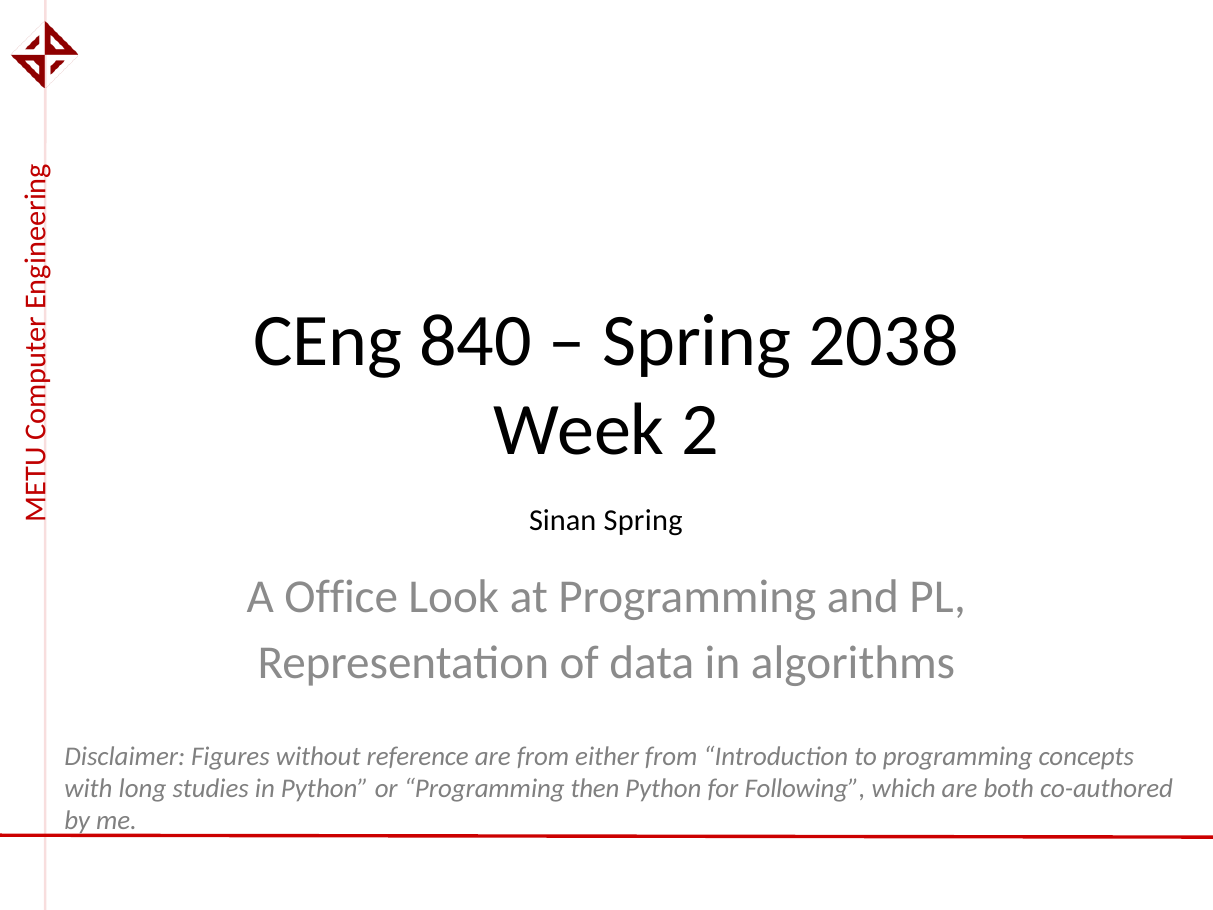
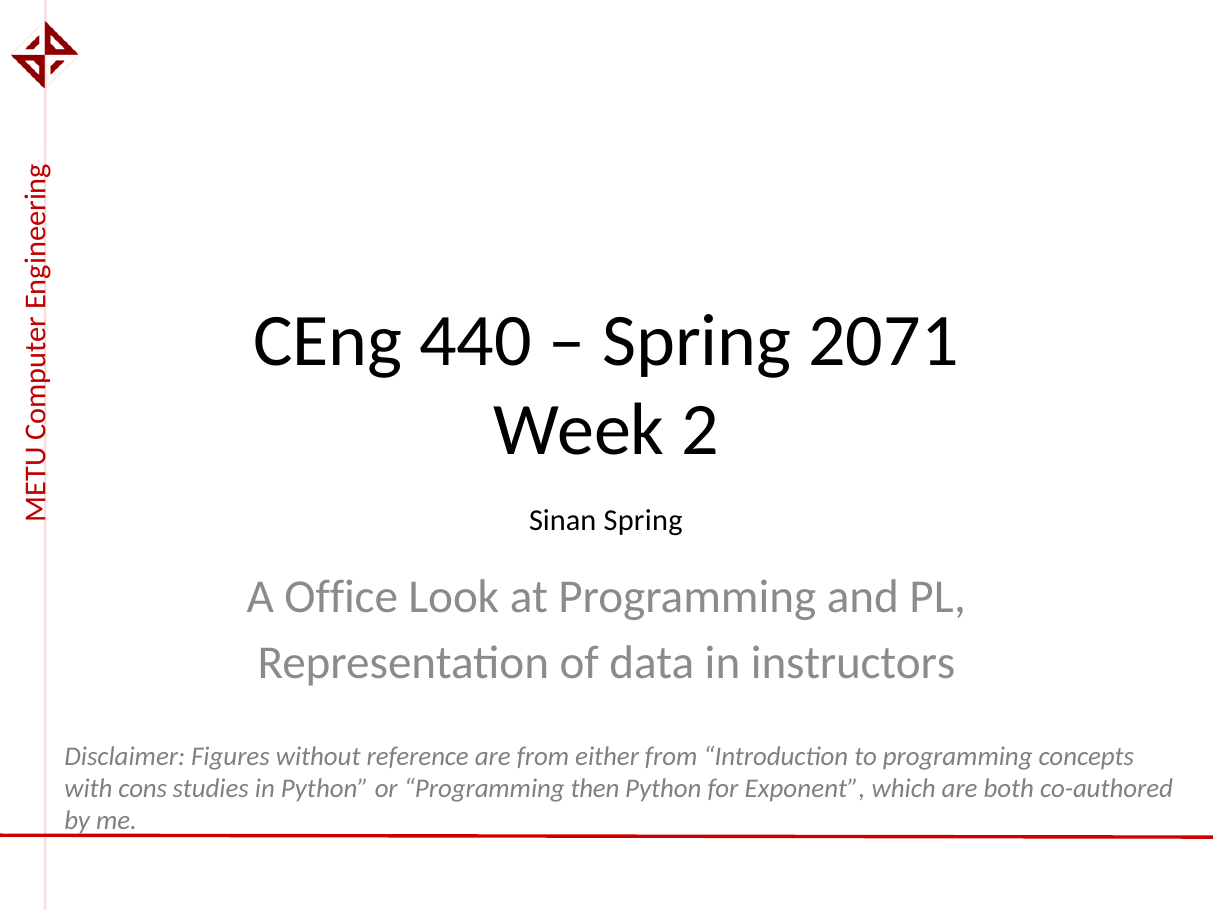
840: 840 -> 440
2038: 2038 -> 2071
algorithms: algorithms -> instructors
long: long -> cons
Following: Following -> Exponent
